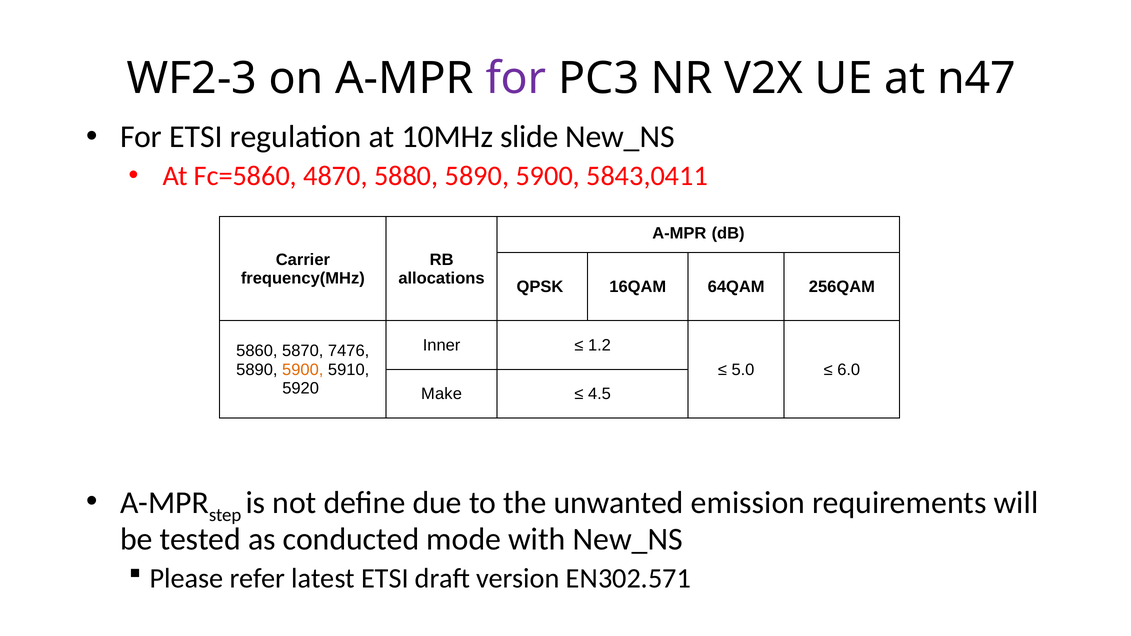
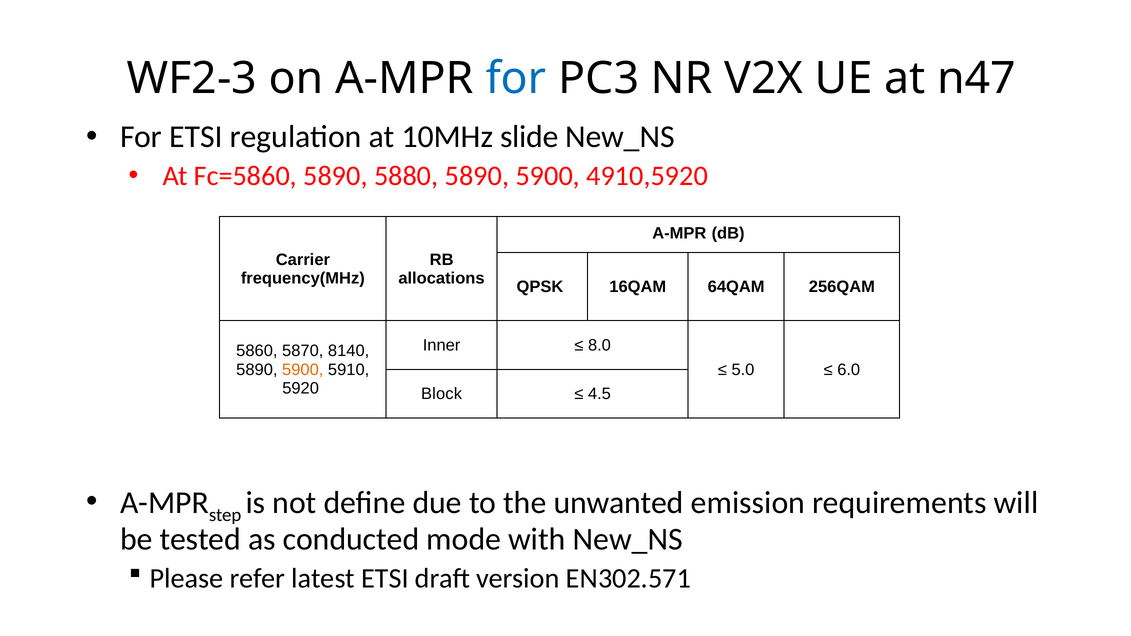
for at (516, 79) colour: purple -> blue
Fc=5860 4870: 4870 -> 5890
5843,0411: 5843,0411 -> 4910,5920
1.2: 1.2 -> 8.0
7476: 7476 -> 8140
Make: Make -> Block
